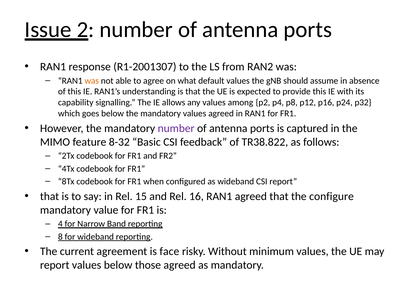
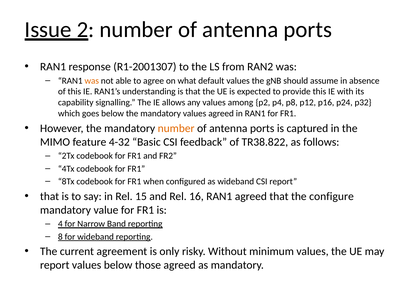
number at (176, 128) colour: purple -> orange
8-32: 8-32 -> 4-32
face: face -> only
